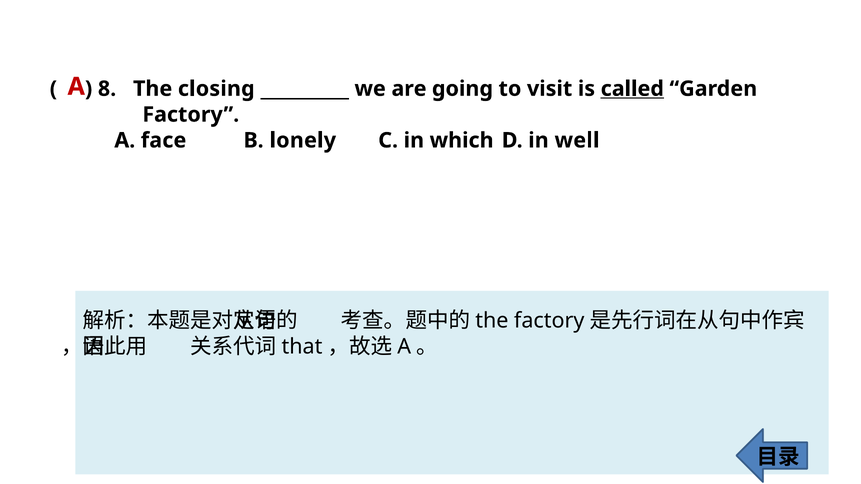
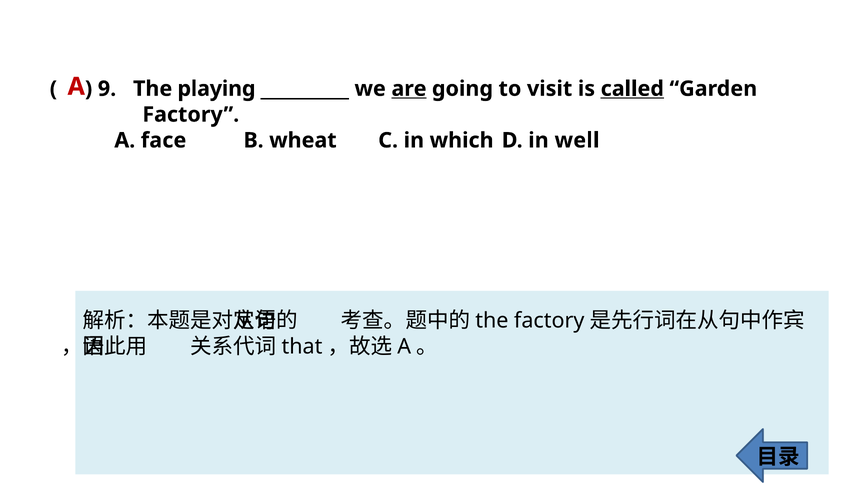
8: 8 -> 9
closing: closing -> playing
are underline: none -> present
lonely: lonely -> wheat
